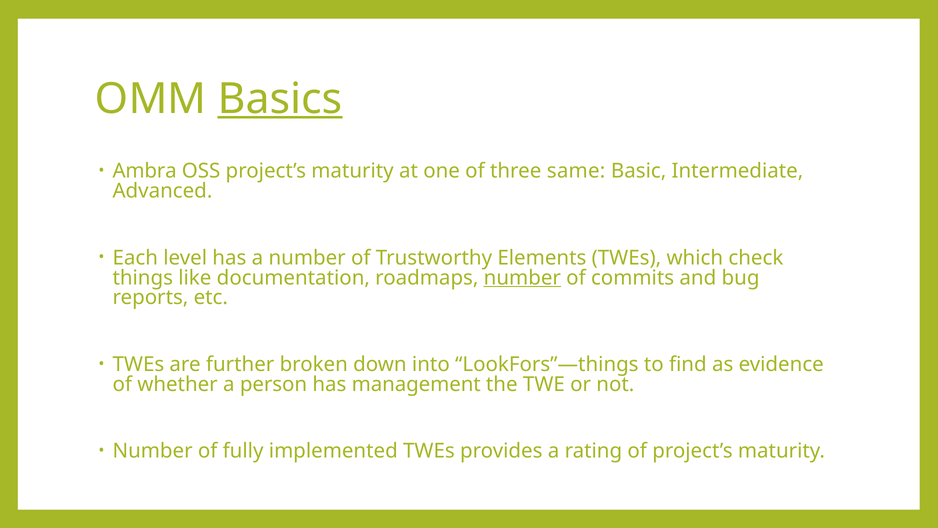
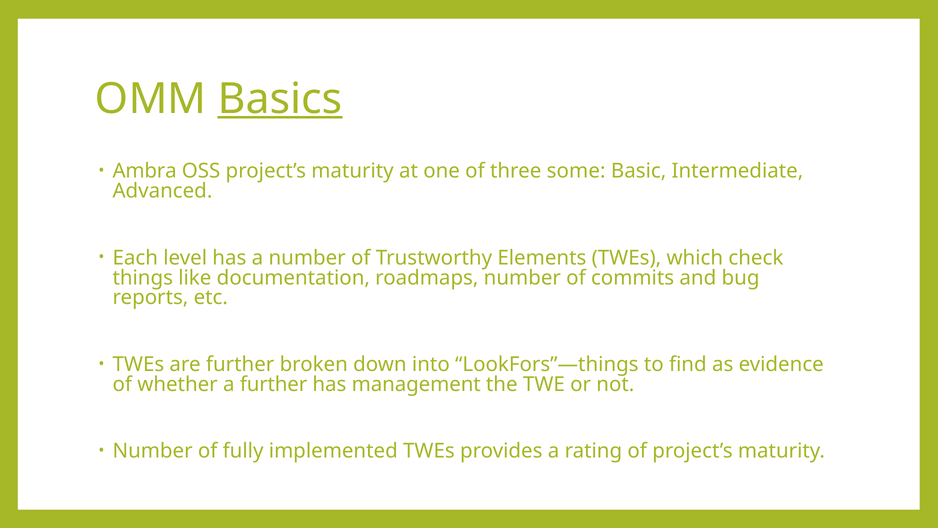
same: same -> some
number at (522, 278) underline: present -> none
a person: person -> further
